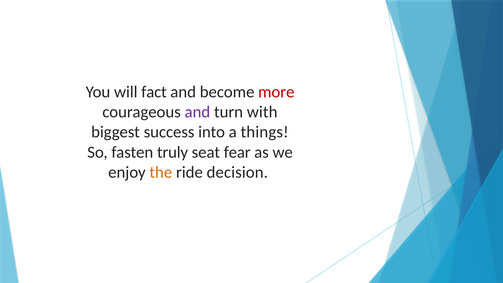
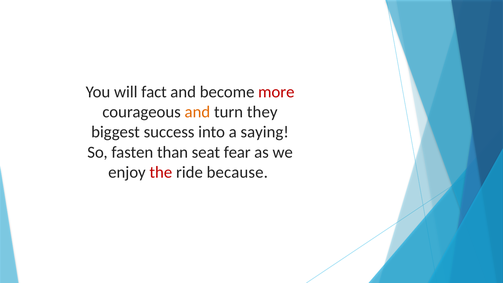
and at (197, 112) colour: purple -> orange
with: with -> they
things: things -> saying
truly: truly -> than
the colour: orange -> red
decision: decision -> because
